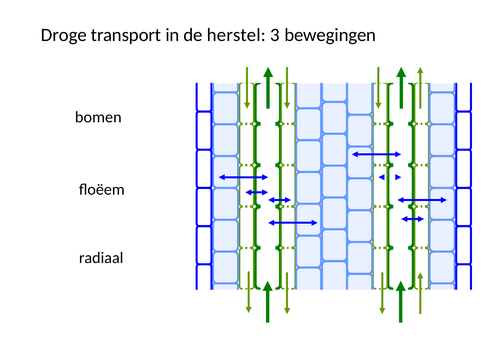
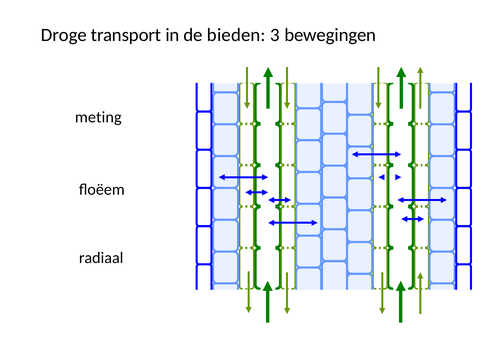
herstel: herstel -> bieden
bomen: bomen -> meting
